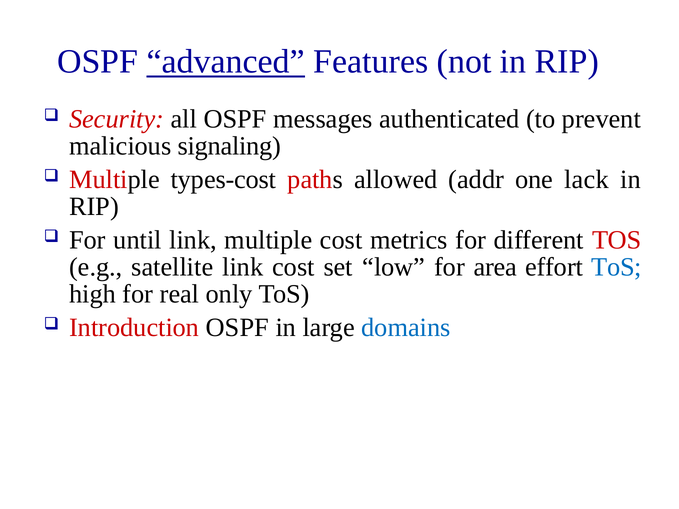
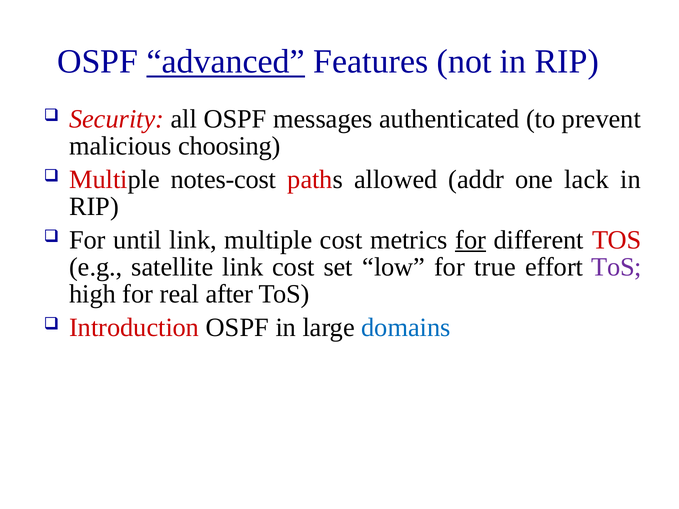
signaling: signaling -> choosing
types-cost: types-cost -> notes-cost
for at (471, 240) underline: none -> present
area: area -> true
ToS at (617, 267) colour: blue -> purple
only: only -> after
